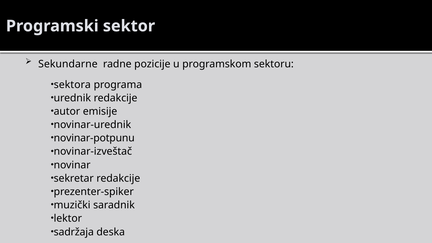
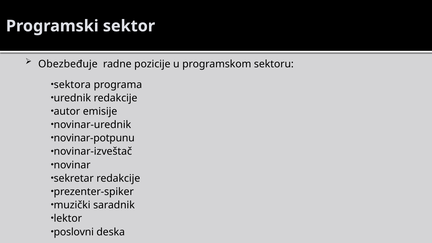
Sekundarne: Sekundarne -> Obezbeđuje
sadržaja: sadržaja -> poslovni
